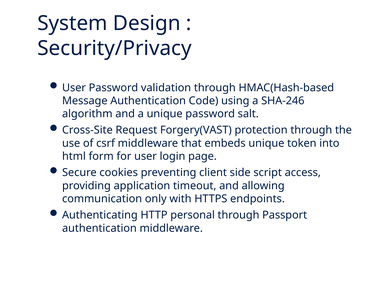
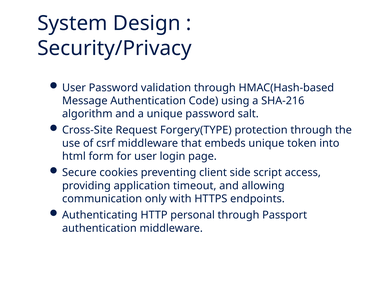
SHA-246: SHA-246 -> SHA-216
Forgery(VAST: Forgery(VAST -> Forgery(TYPE
